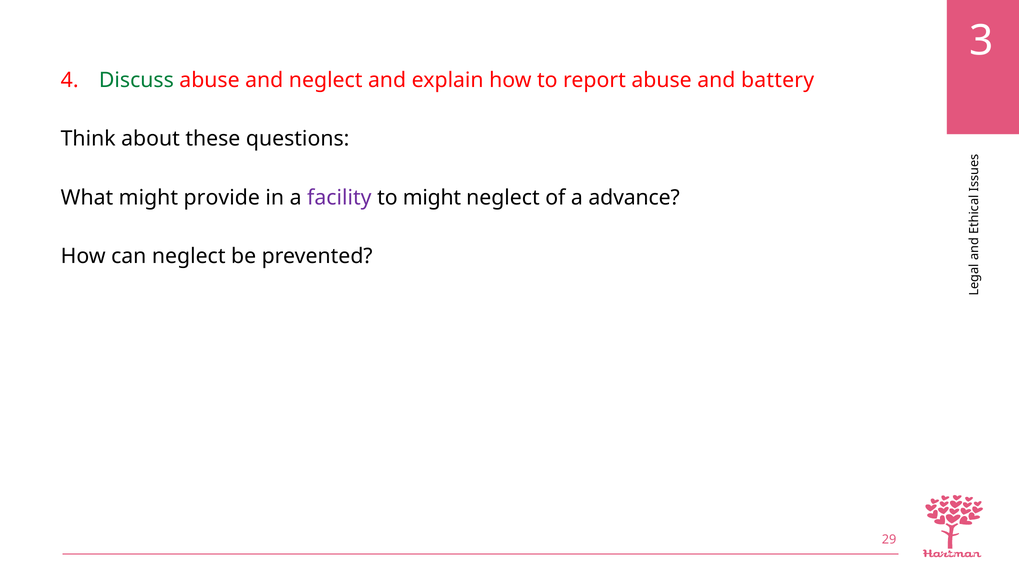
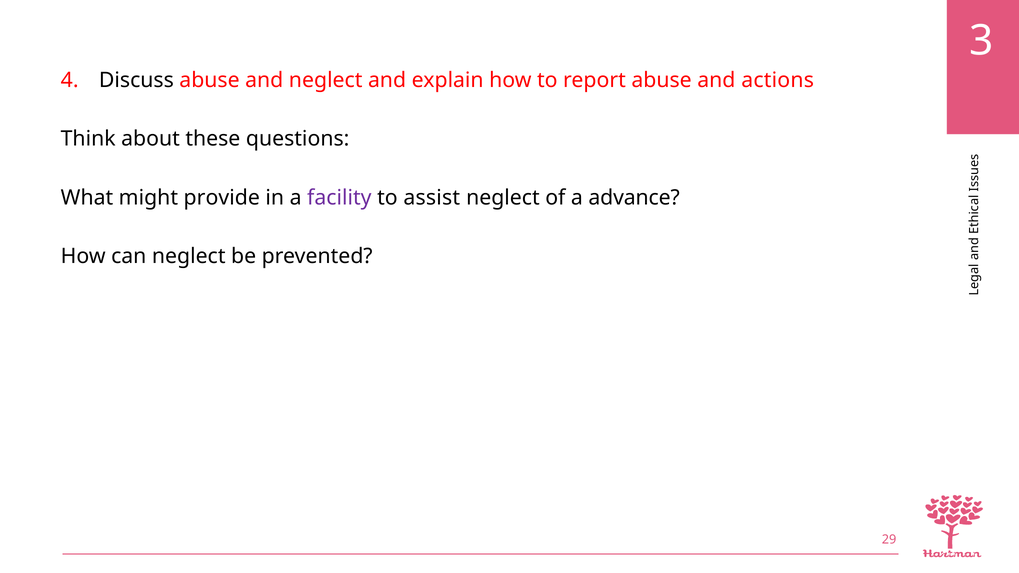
Discuss colour: green -> black
battery: battery -> actions
to might: might -> assist
